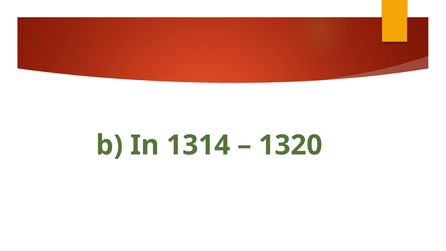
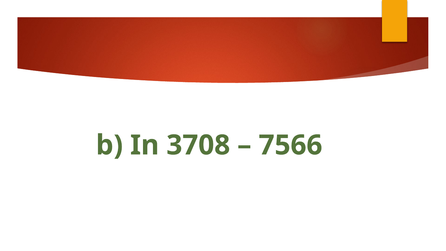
1314: 1314 -> 3708
1320: 1320 -> 7566
